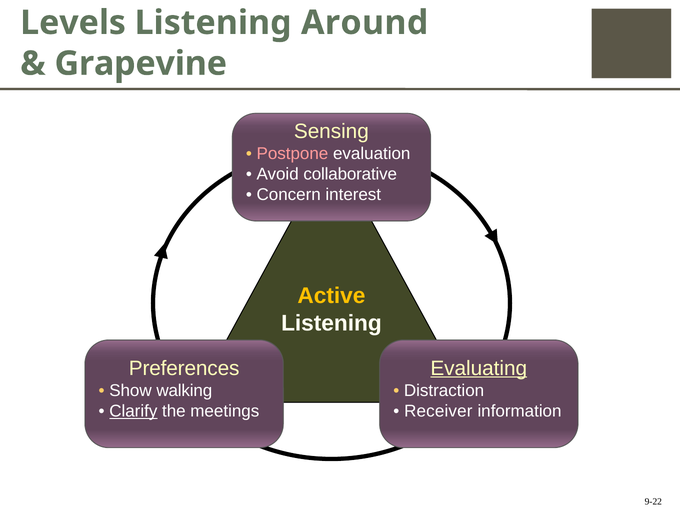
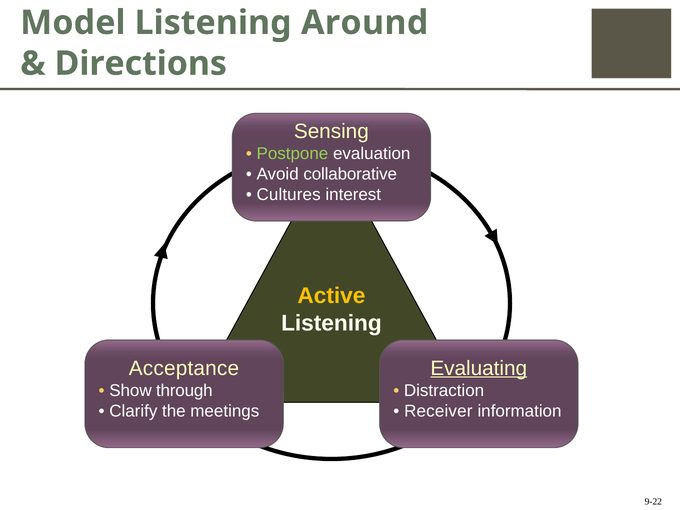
Levels: Levels -> Model
Grapevine: Grapevine -> Directions
Postpone colour: pink -> light green
Concern: Concern -> Cultures
Preferences: Preferences -> Acceptance
walking: walking -> through
Clarify underline: present -> none
